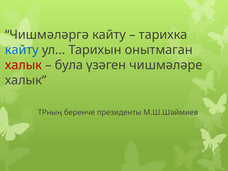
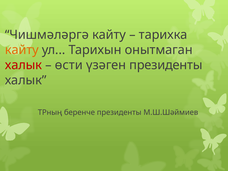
кайту at (22, 50) colour: blue -> orange
була: була -> өсти
үзәген чишмәләре: чишмәләре -> президенты
